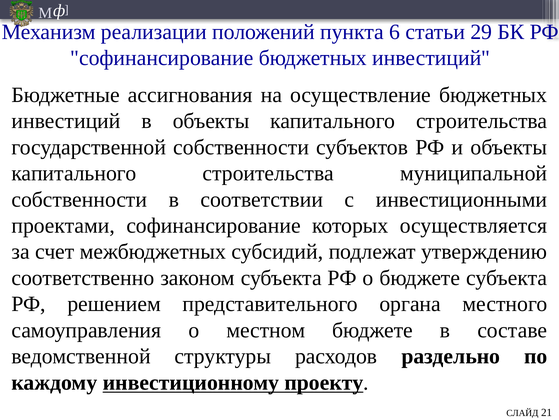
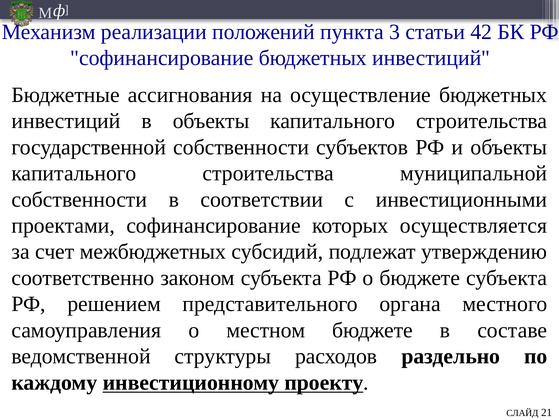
6: 6 -> 3
29: 29 -> 42
